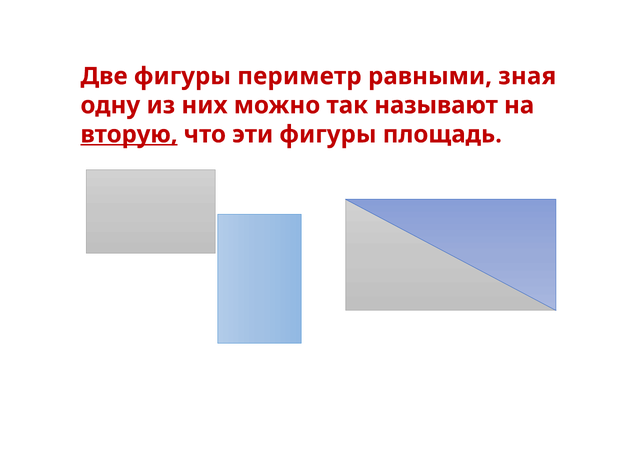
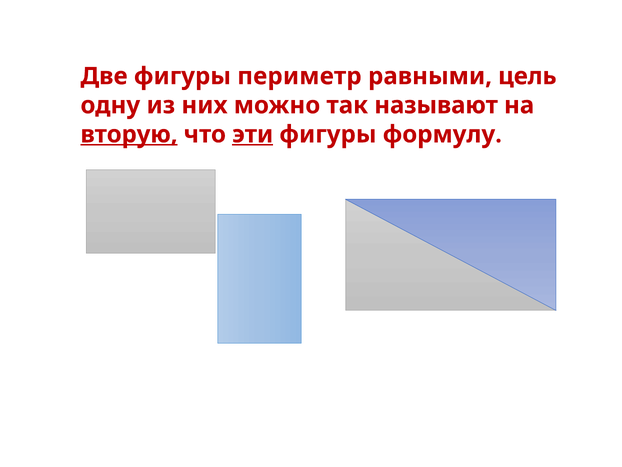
зная: зная -> цель
эти underline: none -> present
площадь: площадь -> формулу
